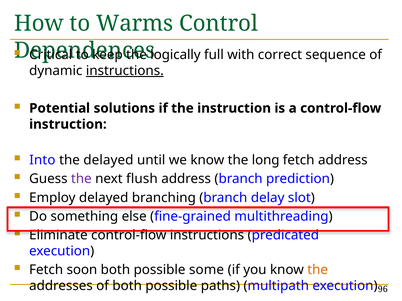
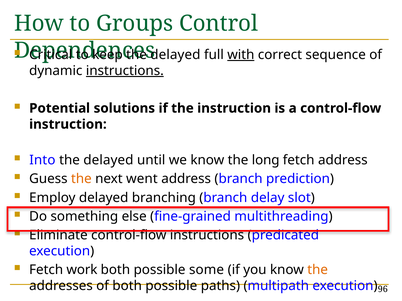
Warms: Warms -> Groups
logically at (175, 55): logically -> delayed
with underline: none -> present
the at (81, 179) colour: purple -> orange
flush: flush -> went
soon: soon -> work
